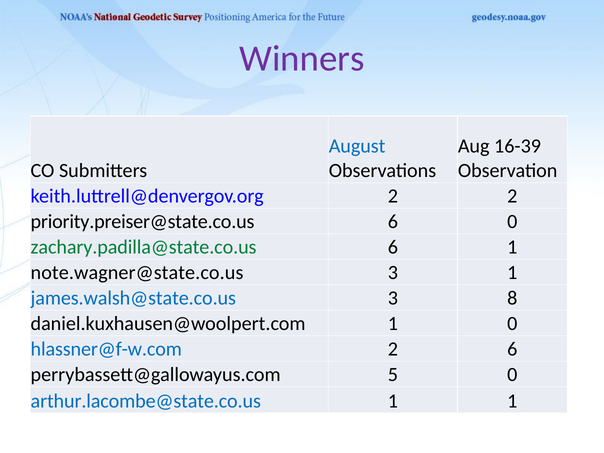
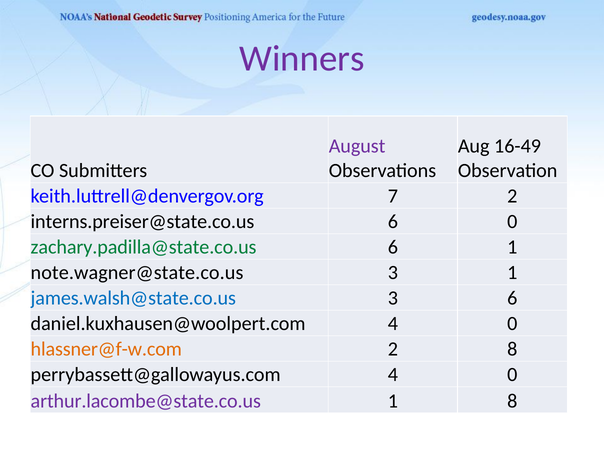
August colour: blue -> purple
16-39: 16-39 -> 16-49
keith.luttrell@denvergov.org 2: 2 -> 7
priority.preiser@state.co.us: priority.preiser@state.co.us -> interns.preiser@state.co.us
3 8: 8 -> 6
daniel.kuxhausen@woolpert.com 1: 1 -> 4
hlassner@f-w.com colour: blue -> orange
2 6: 6 -> 8
perrybassett@gallowayus.com 5: 5 -> 4
arthur.lacombe@state.co.us colour: blue -> purple
1 1: 1 -> 8
